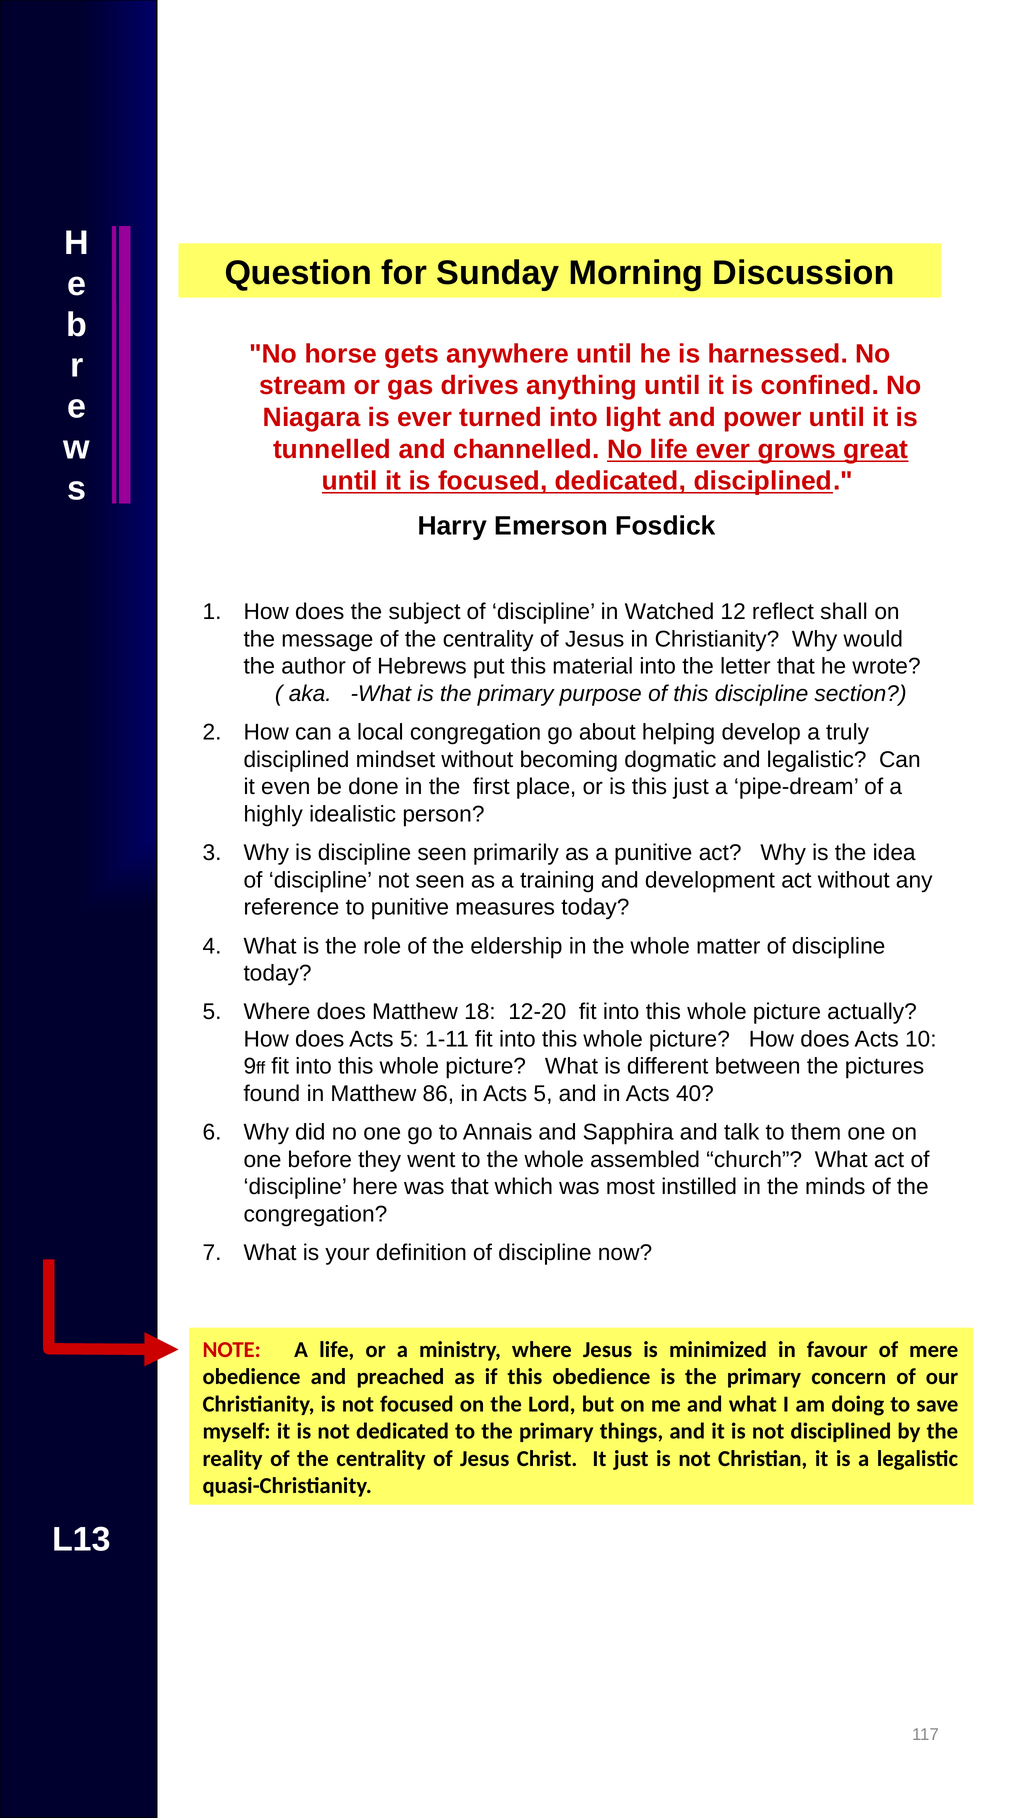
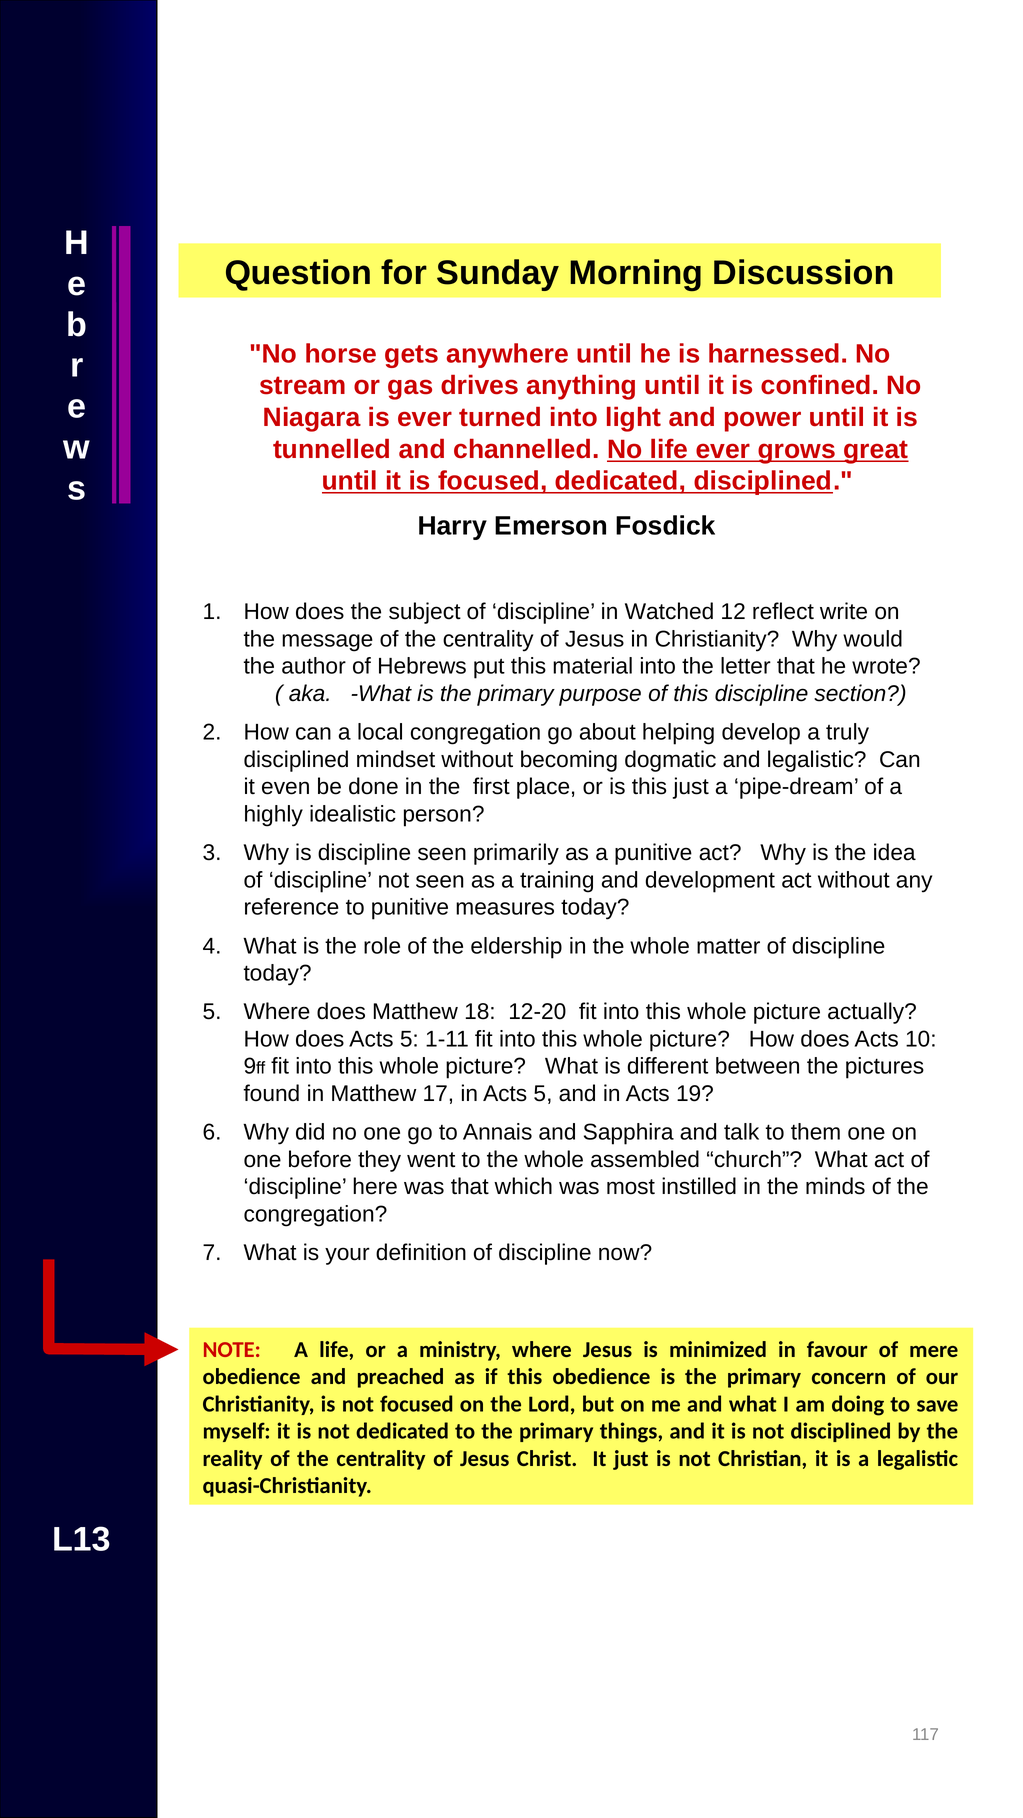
shall: shall -> write
86: 86 -> 17
40: 40 -> 19
